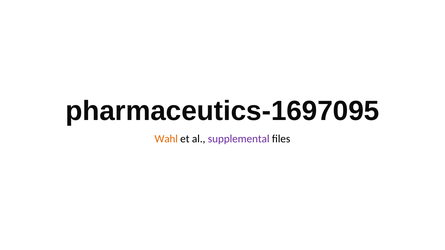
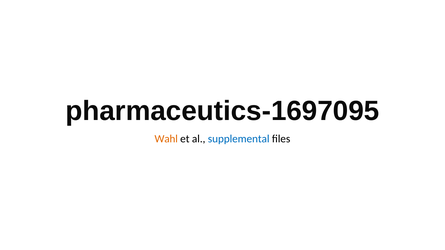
supplemental colour: purple -> blue
